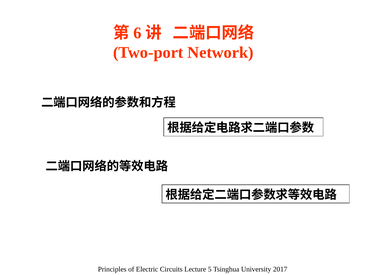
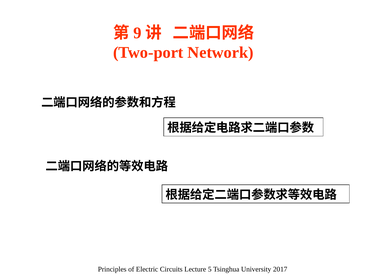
6: 6 -> 9
